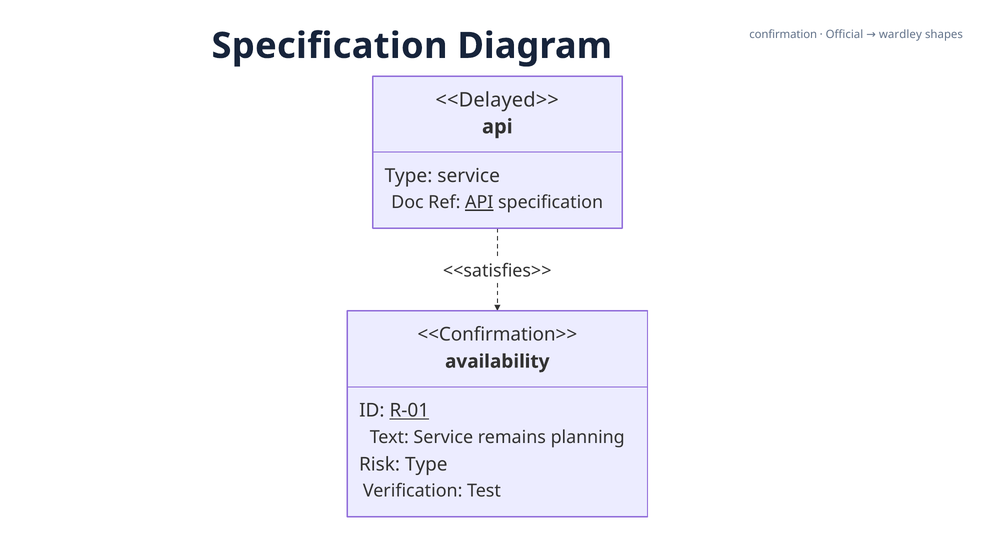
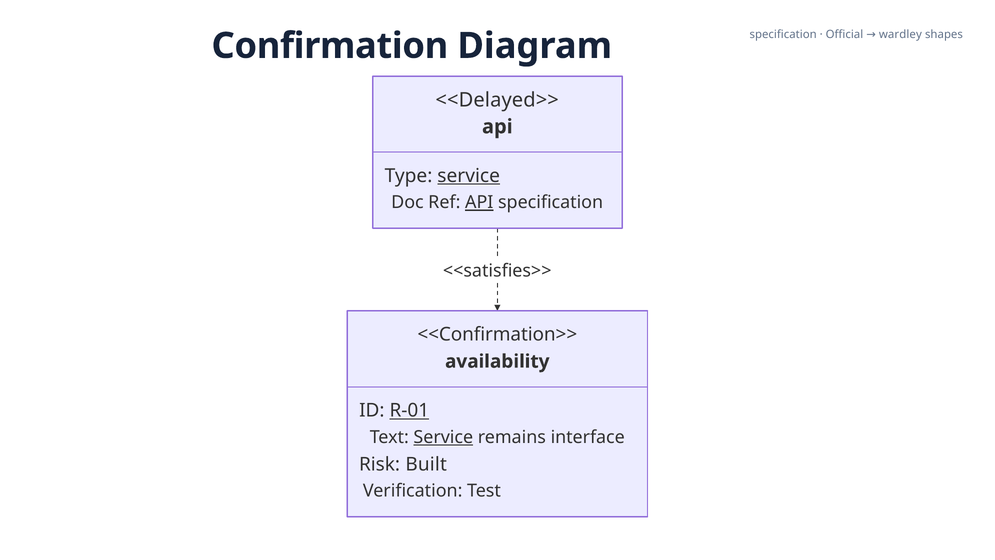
confirmation at (783, 34): confirmation -> specification
Specification at (330, 46): Specification -> Confirmation
service at (469, 176) underline: none -> present
Service at (443, 437) underline: none -> present
planning: planning -> interface
Risk Type: Type -> Built
